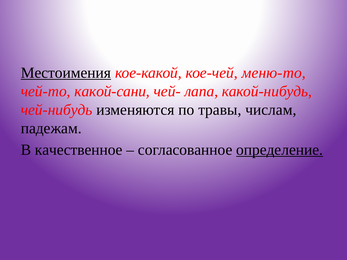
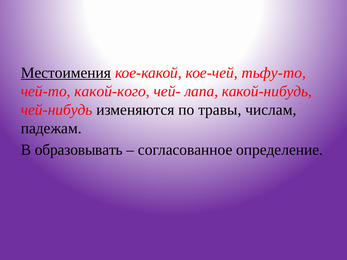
меню-то: меню-то -> тьфу-то
какой-сани: какой-сани -> какой-кого
качественное: качественное -> образовывать
определение underline: present -> none
